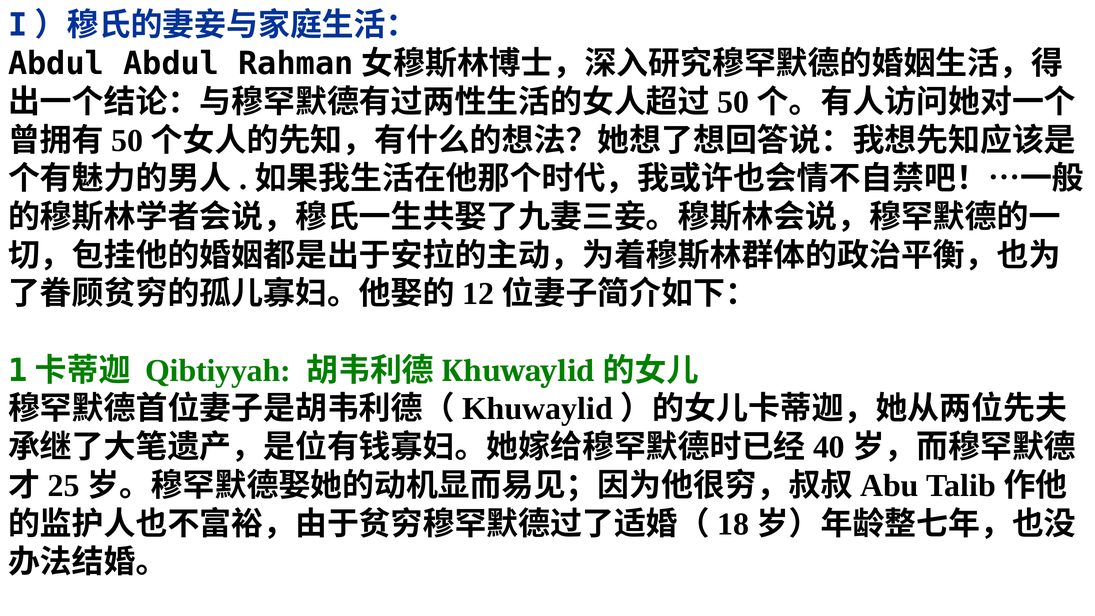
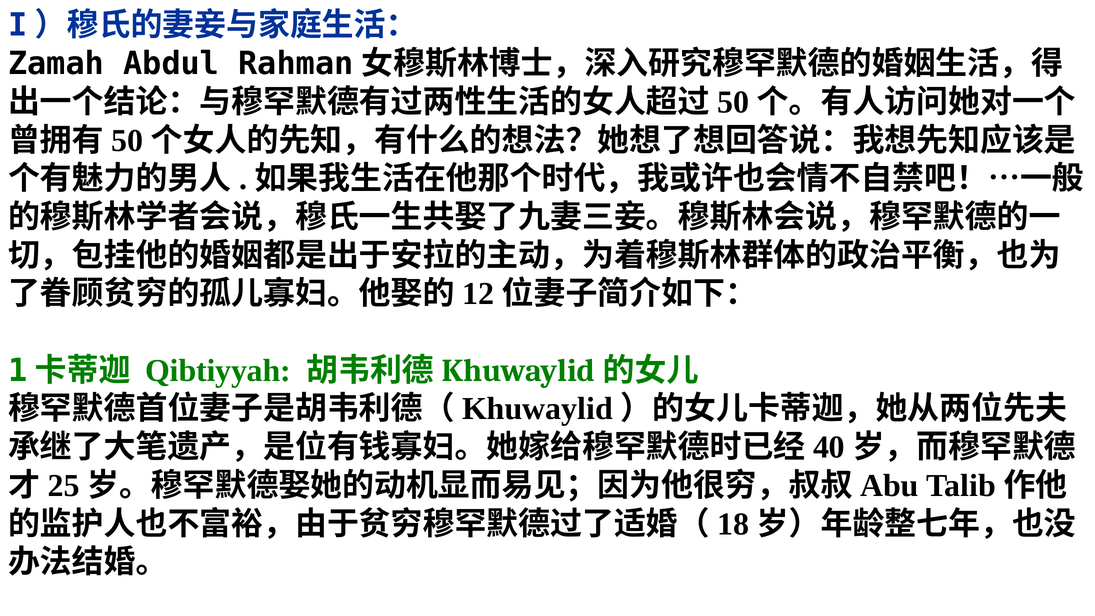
Abdul at (56, 64): Abdul -> Zamah
